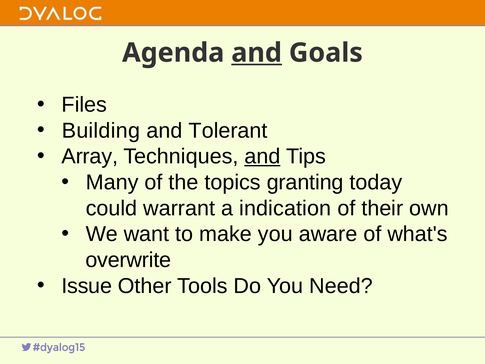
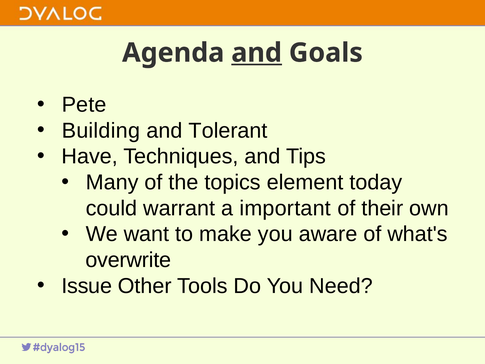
Files: Files -> Pete
Array: Array -> Have
and at (262, 156) underline: present -> none
granting: granting -> element
indication: indication -> important
